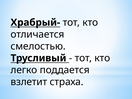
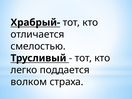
взлетит: взлетит -> волком
